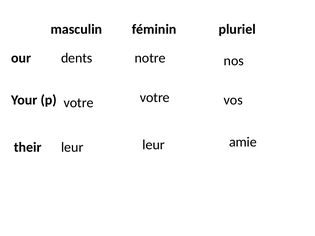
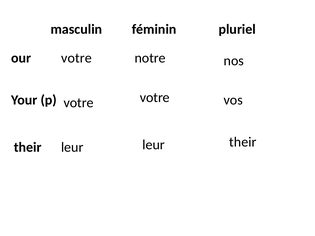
dents at (77, 58): dents -> votre
leur amie: amie -> their
